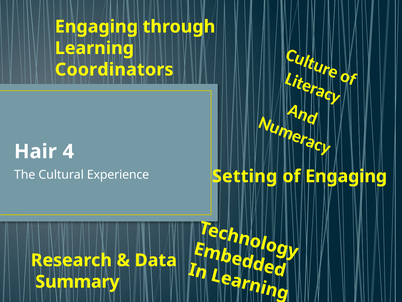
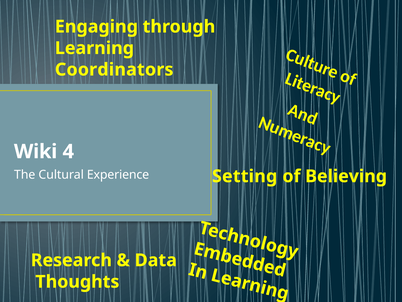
Hair: Hair -> Wiki
of Engaging: Engaging -> Believing
Summary: Summary -> Thoughts
